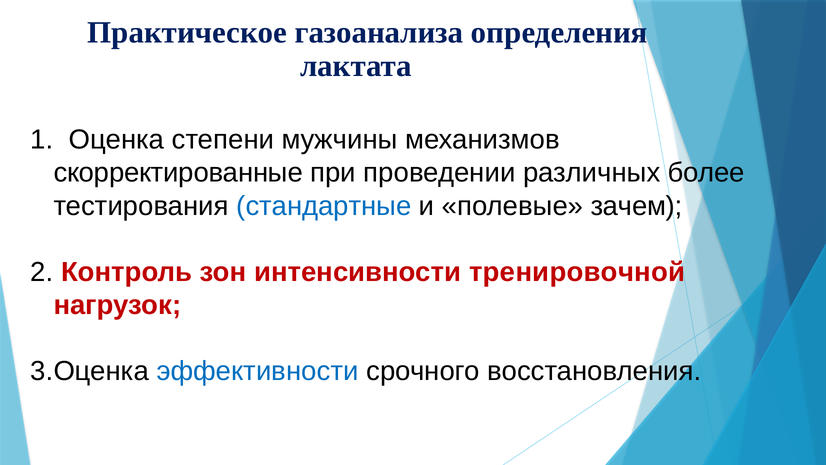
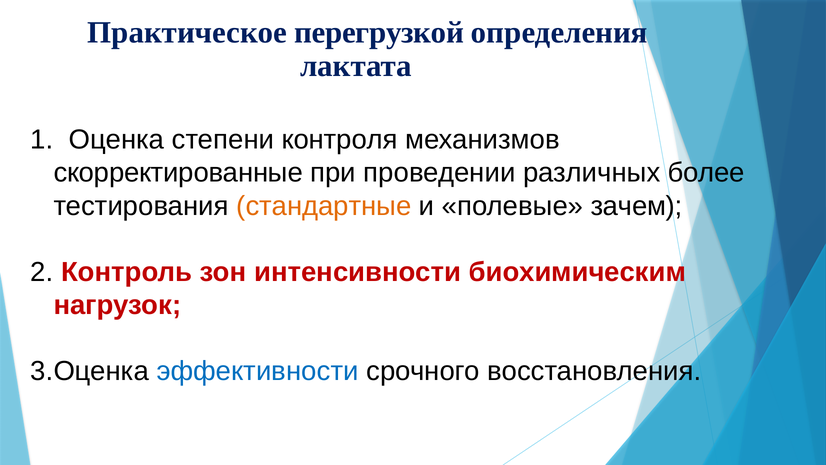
газоанализа: газоанализа -> перегрузкой
мужчины: мужчины -> контроля
стандартные colour: blue -> orange
тренировочной: тренировочной -> биохимическим
